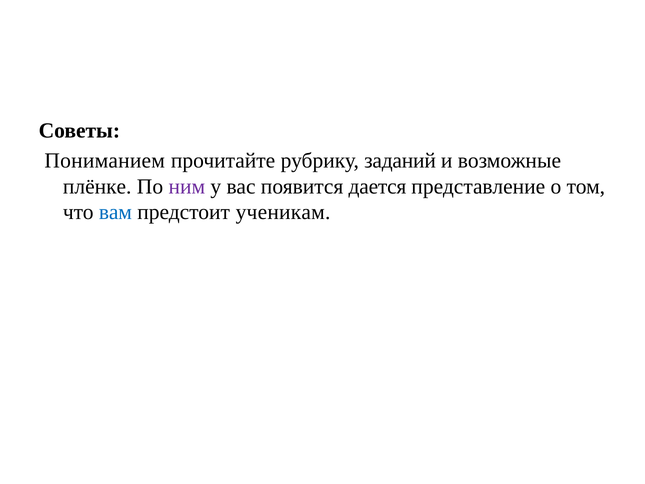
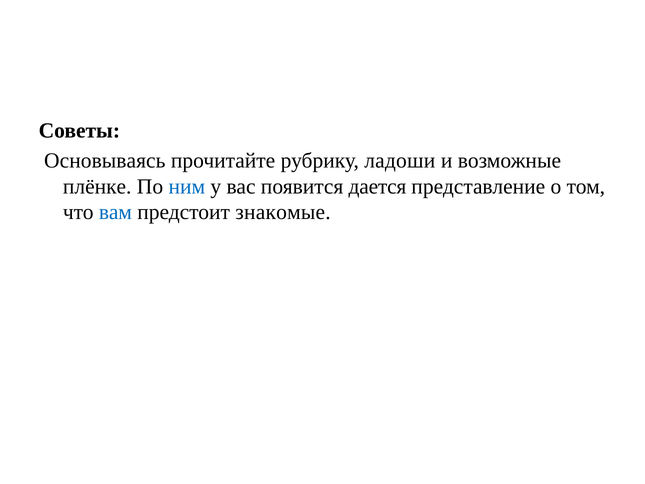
Пониманием: Пониманием -> Основываясь
заданий: заданий -> ладоши
ним colour: purple -> blue
ученикам: ученикам -> знакомые
